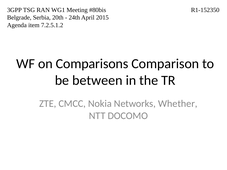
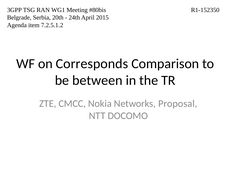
Comparisons: Comparisons -> Corresponds
Whether: Whether -> Proposal
